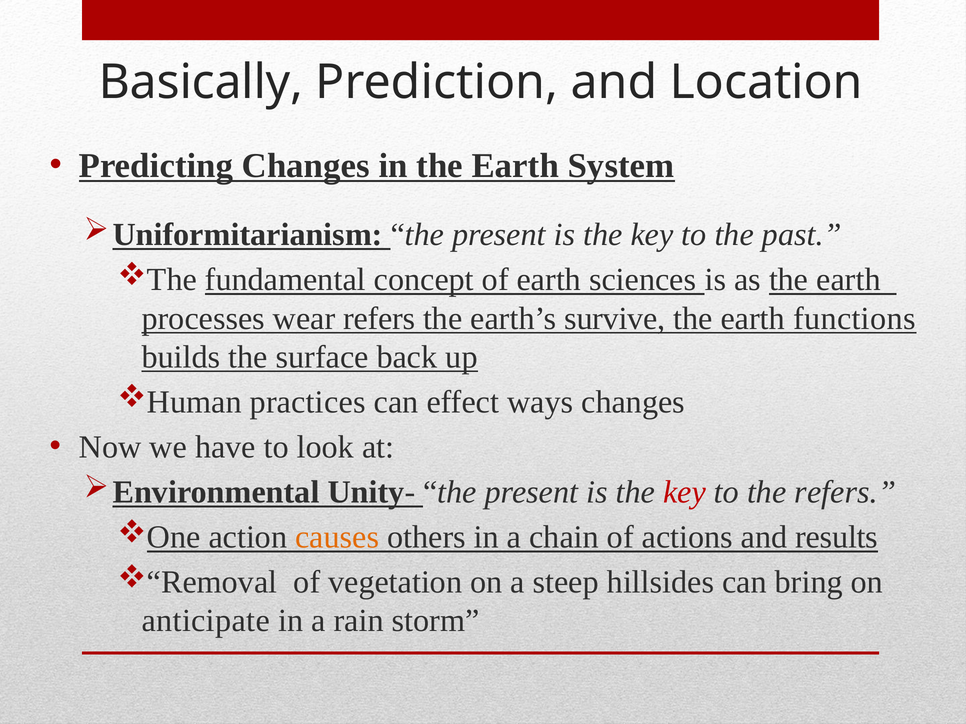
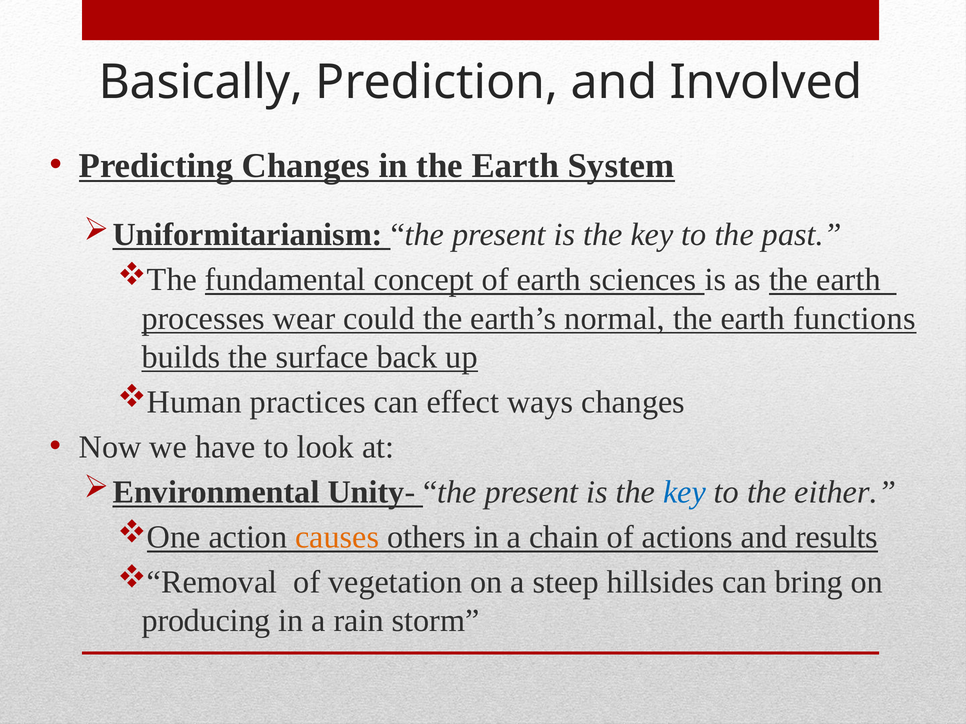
Location: Location -> Involved
wear refers: refers -> could
survive: survive -> normal
key at (685, 493) colour: red -> blue
the refers: refers -> either
anticipate: anticipate -> producing
